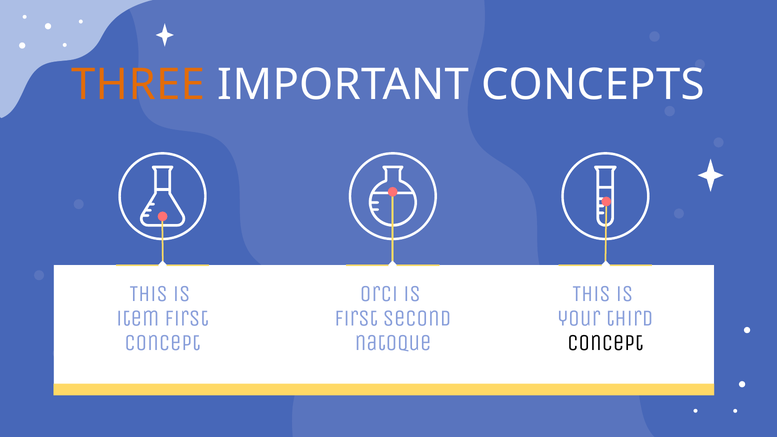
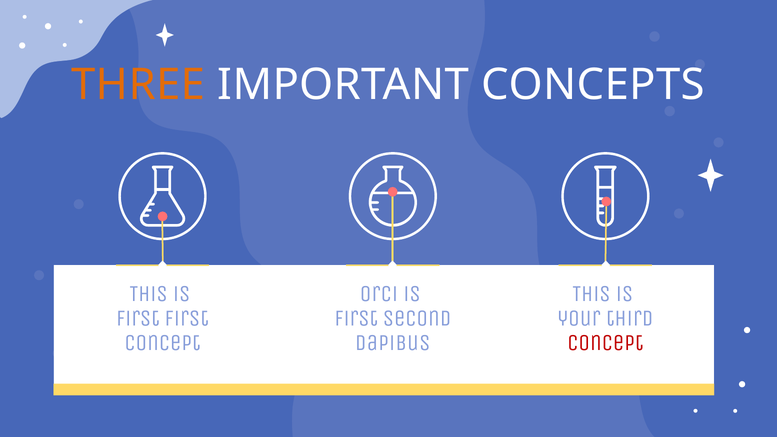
item at (138, 318): item -> first
natoque: natoque -> dapibus
concept at (605, 343) colour: black -> red
